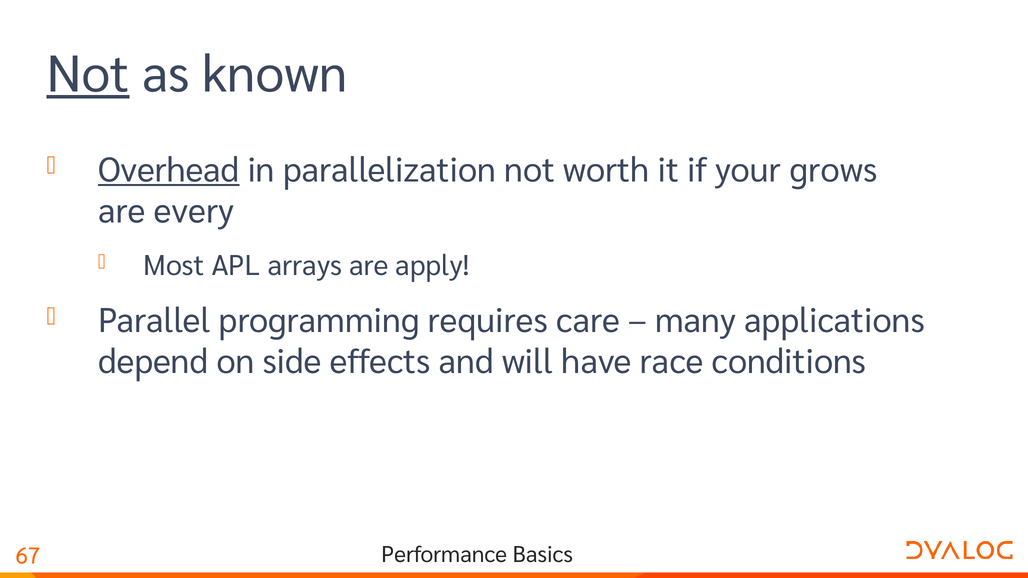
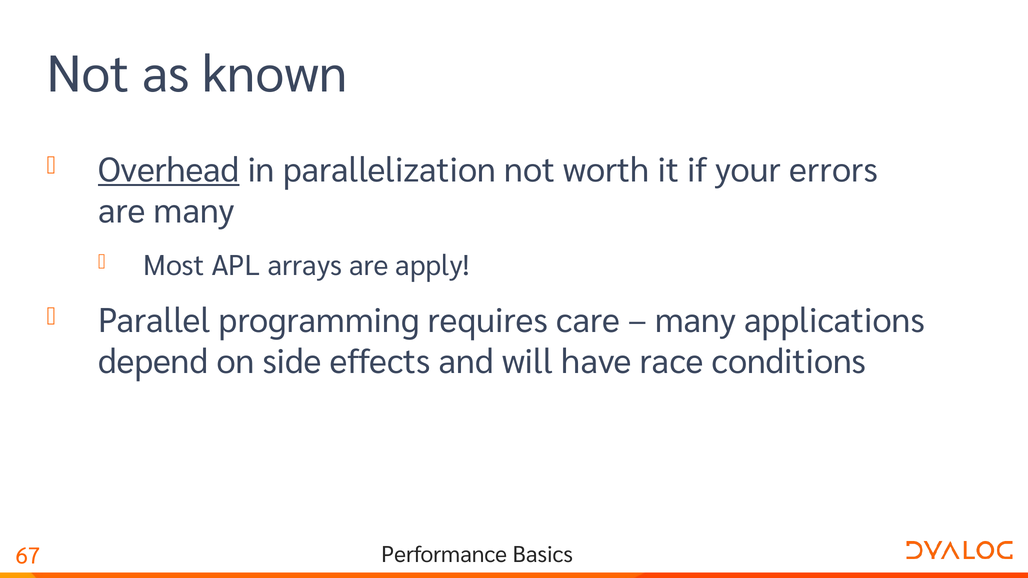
Not at (88, 75) underline: present -> none
grows: grows -> errors
are every: every -> many
